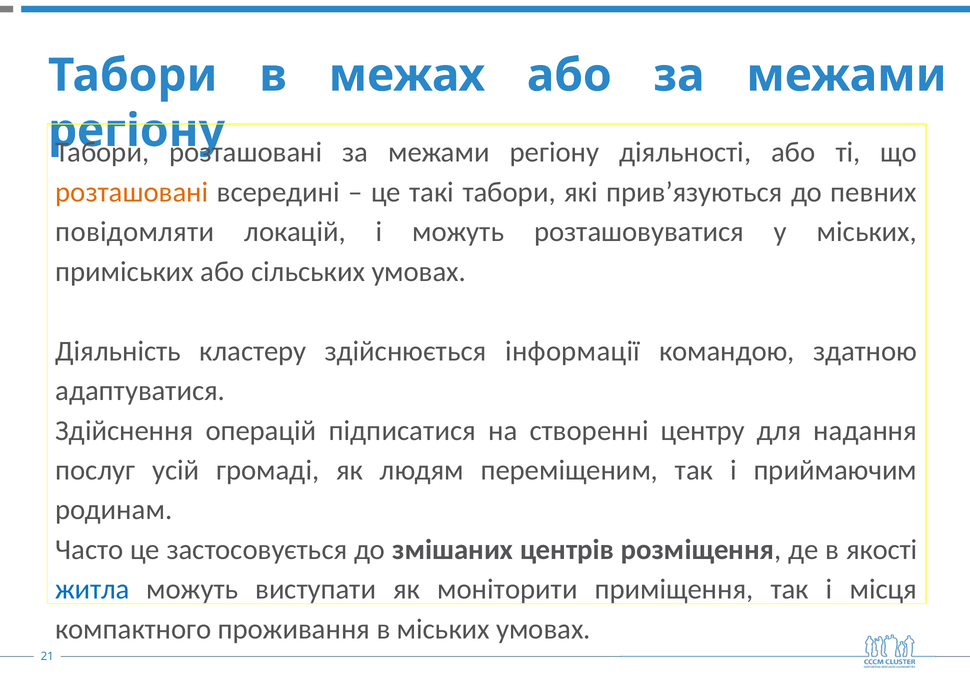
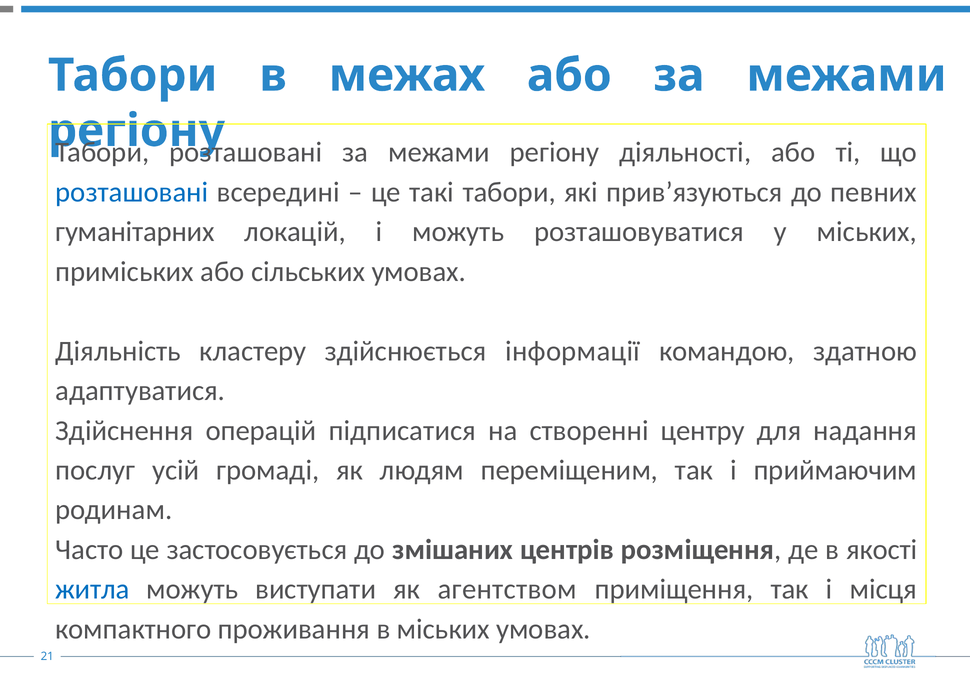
розташовані at (132, 192) colour: orange -> blue
повідомляти: повідомляти -> гуманітарних
моніторити: моніторити -> агентством
